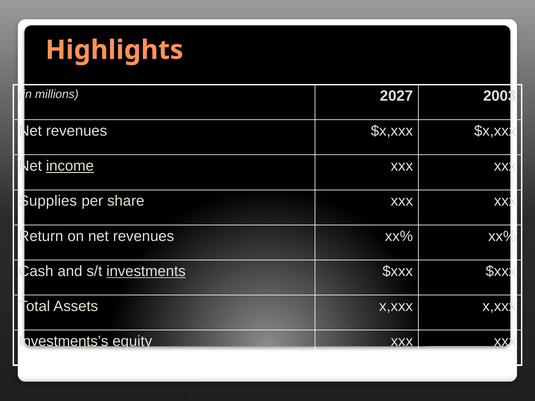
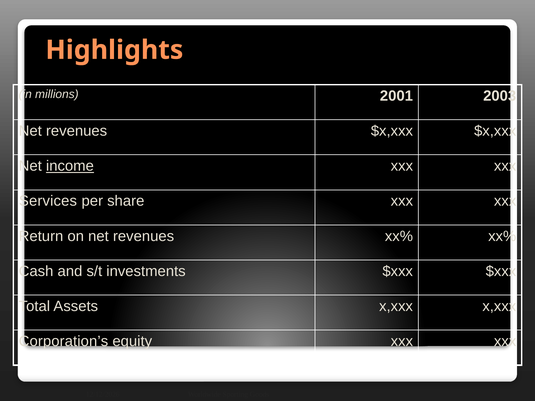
2027: 2027 -> 2001
Supplies: Supplies -> Services
investments underline: present -> none
Investments’s: Investments’s -> Corporation’s
